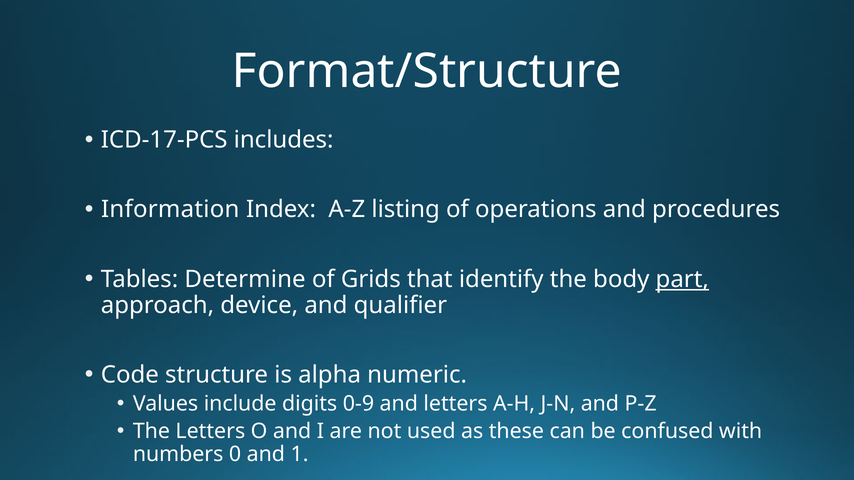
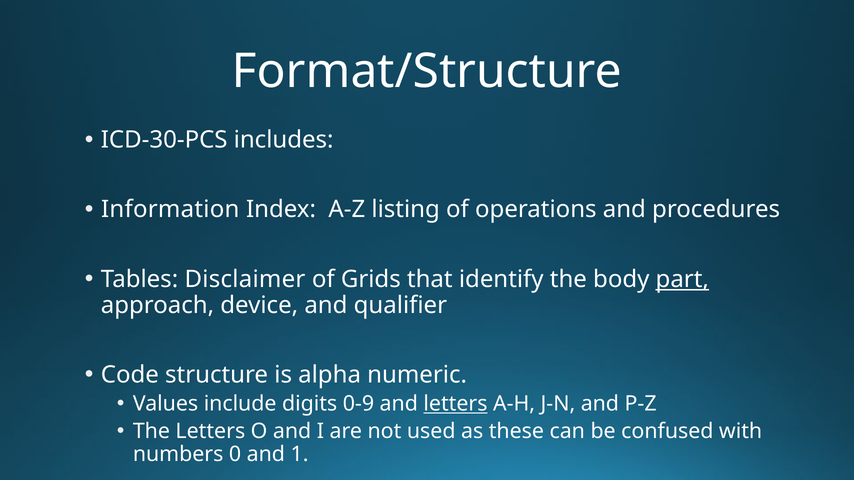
ICD-17-PCS: ICD-17-PCS -> ICD-30-PCS
Determine: Determine -> Disclaimer
letters at (455, 404) underline: none -> present
